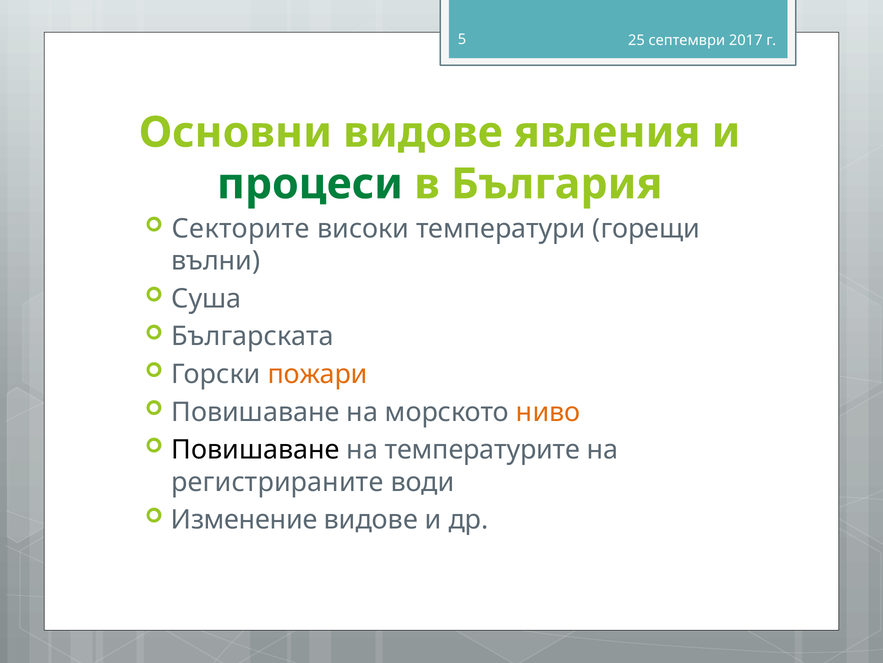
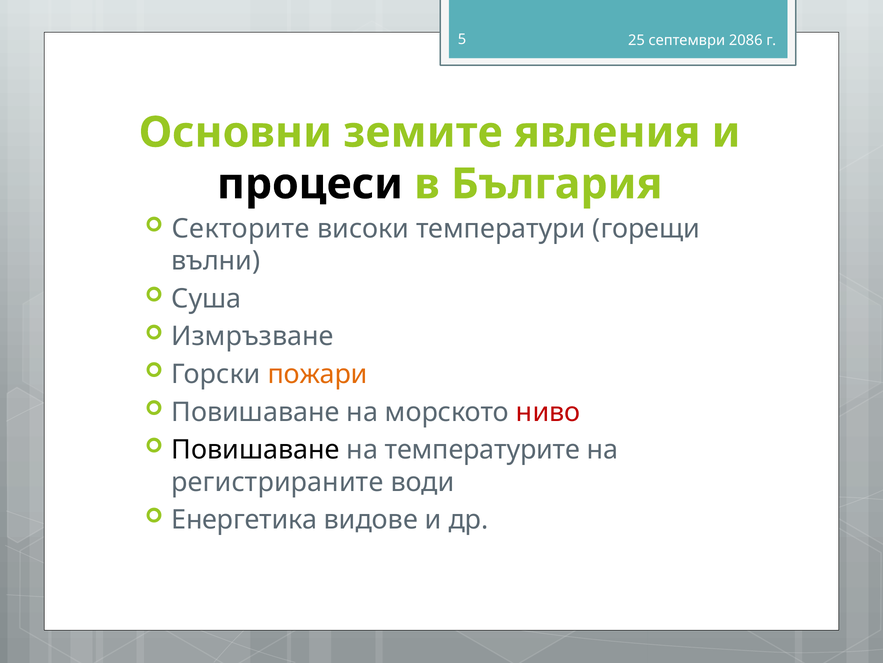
2017: 2017 -> 2086
Основни видове: видове -> земите
процеси colour: green -> black
Българската: Българската -> Измръзване
ниво colour: orange -> red
Изменение: Изменение -> Енергетика
